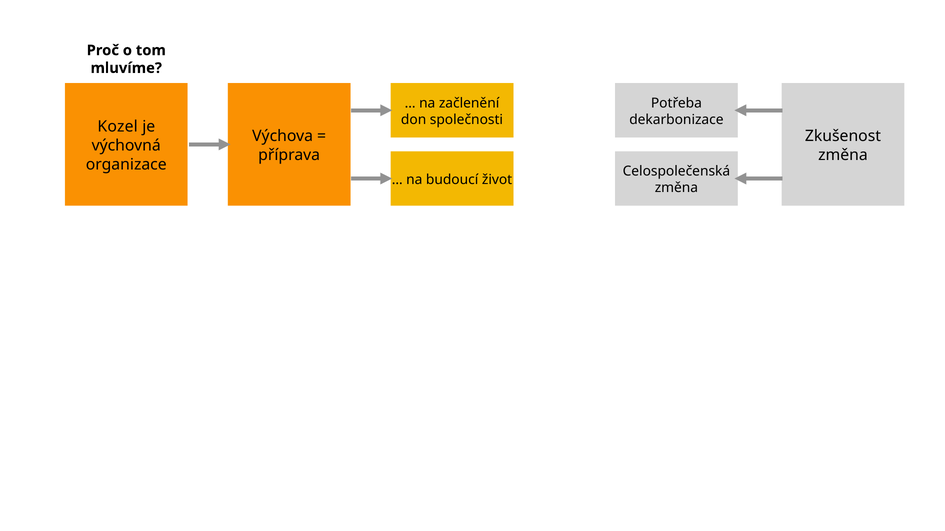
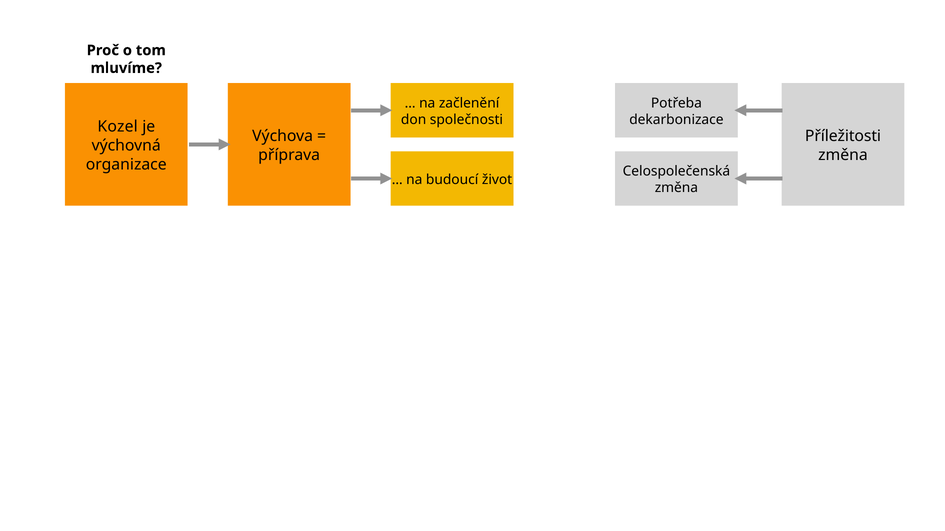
Zkušenost: Zkušenost -> Příležitosti
